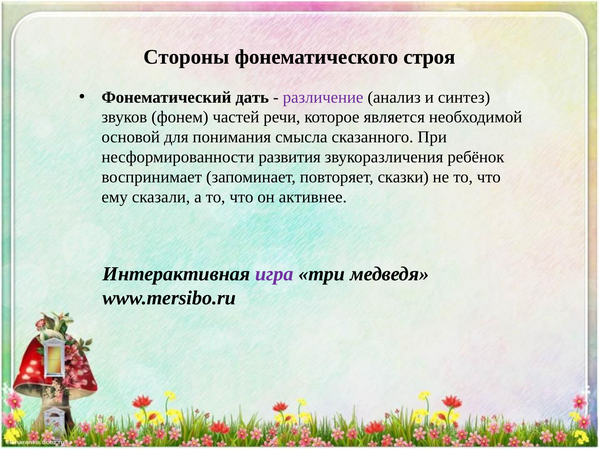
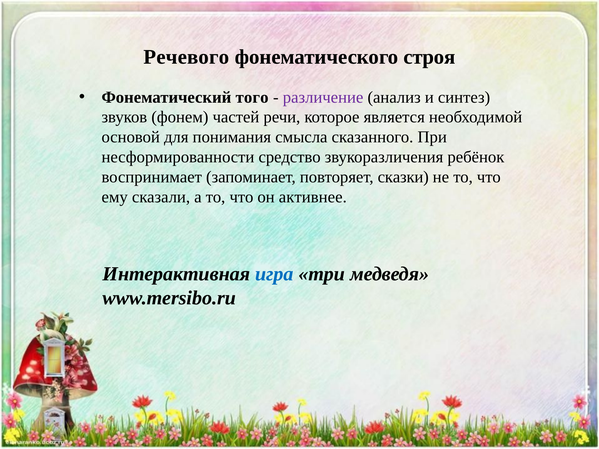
Стороны: Стороны -> Речевого
дать: дать -> того
развития: развития -> средство
игра colour: purple -> blue
